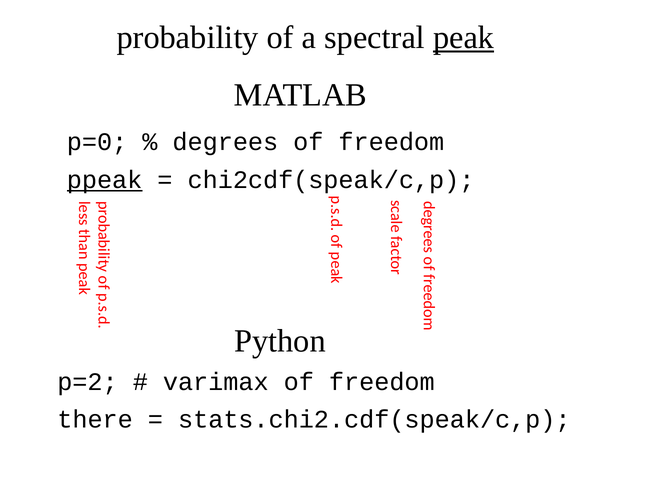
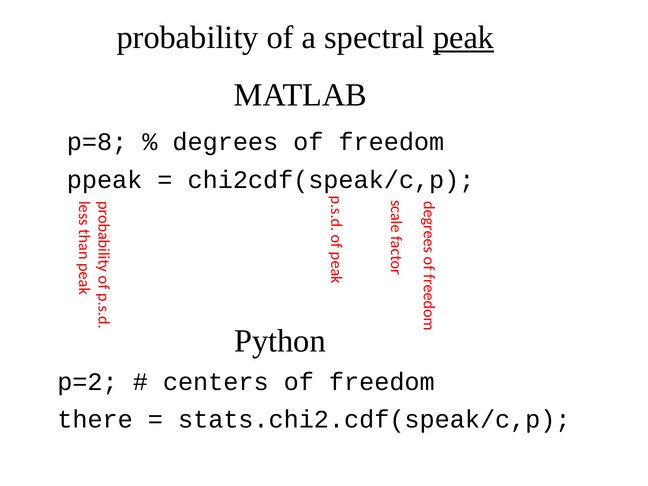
p=0: p=0 -> p=8
ppeak underline: present -> none
varimax: varimax -> centers
